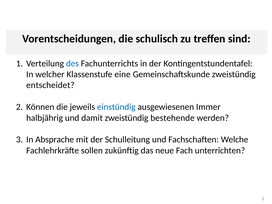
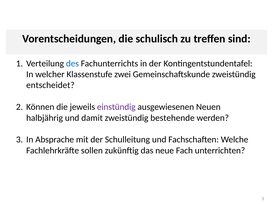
eine: eine -> zwei
einstündig colour: blue -> purple
Immer: Immer -> Neuen
